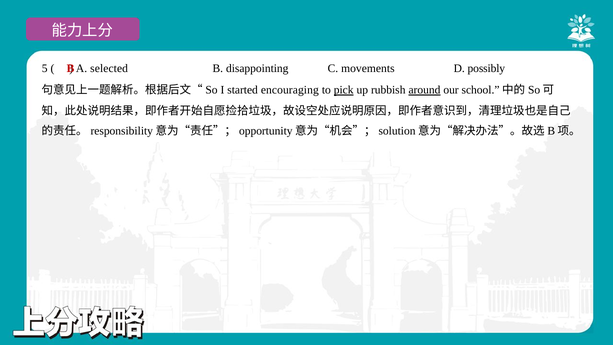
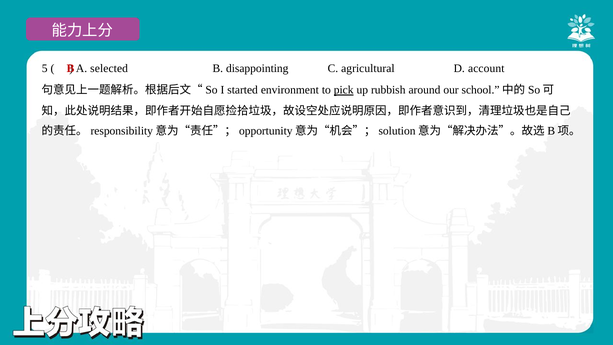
movements: movements -> agricultural
possibly: possibly -> account
encouraging: encouraging -> environment
around underline: present -> none
